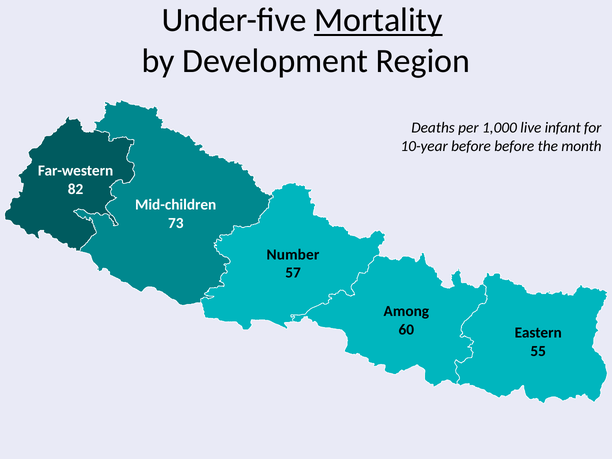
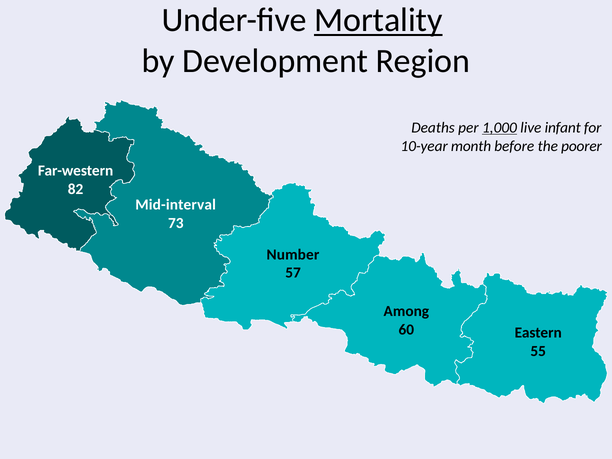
1,000 underline: none -> present
10-year before: before -> month
month: month -> poorer
Mid-children: Mid-children -> Mid-interval
